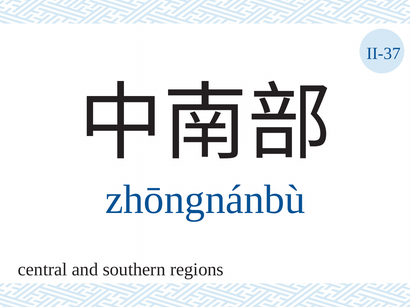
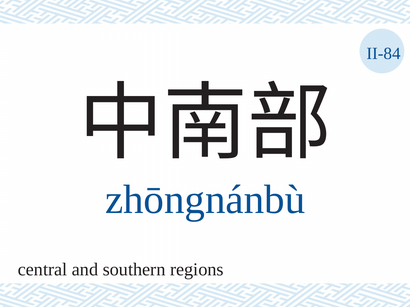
II-37: II-37 -> II-84
